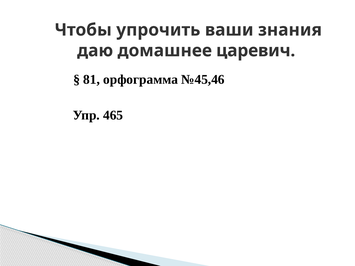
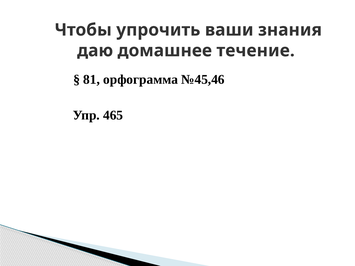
царевич: царевич -> течение
